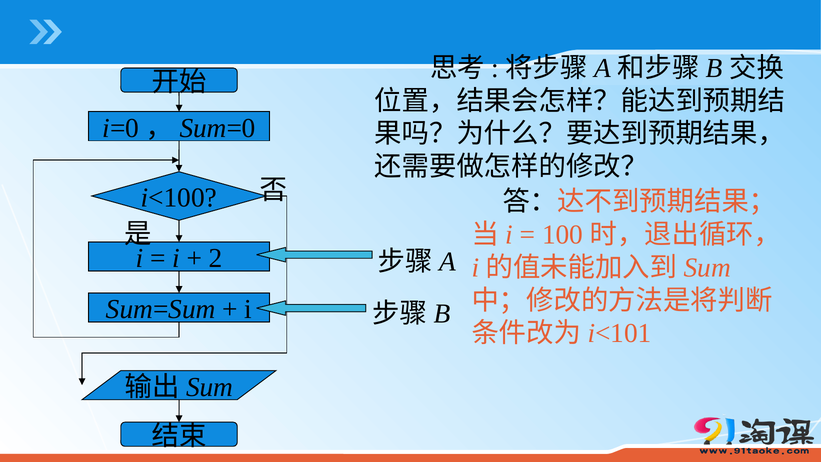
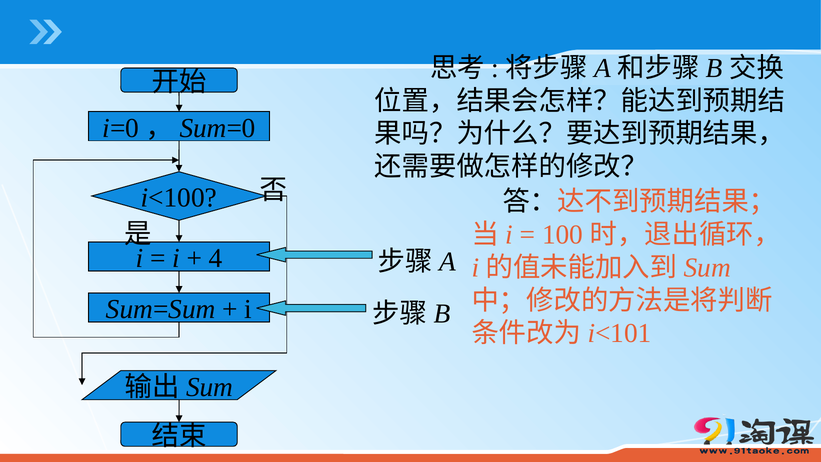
2: 2 -> 4
